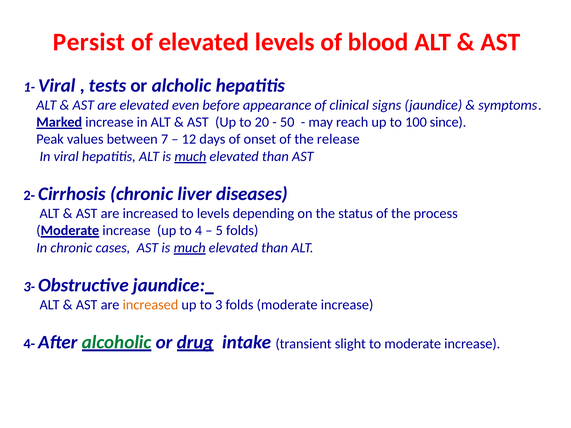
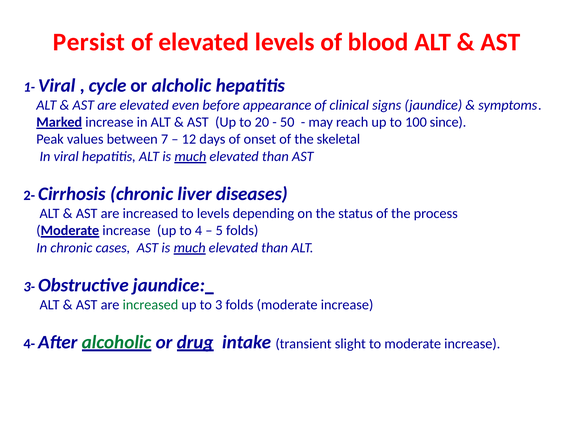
tests: tests -> cycle
release: release -> skeletal
increased at (150, 305) colour: orange -> green
